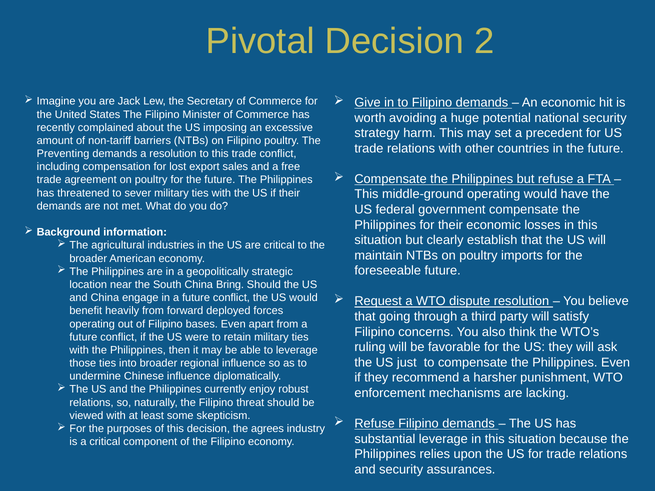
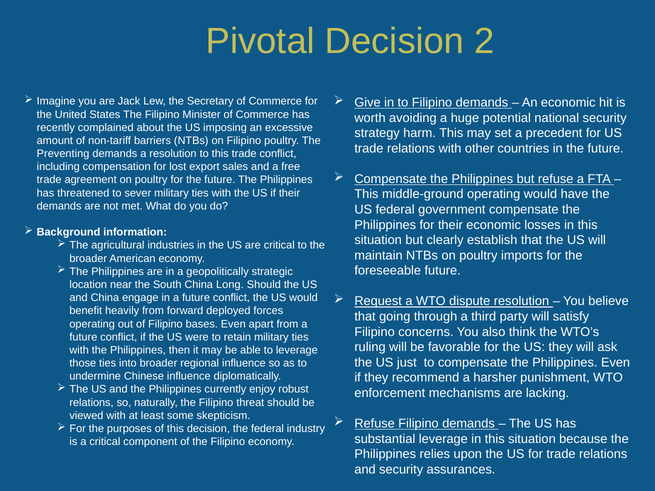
Bring: Bring -> Long
the agrees: agrees -> federal
